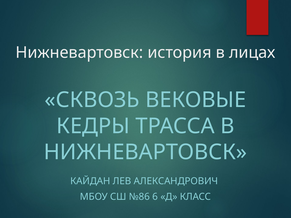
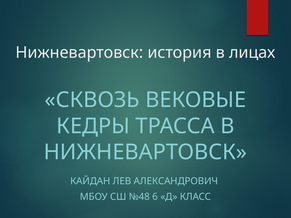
№86: №86 -> №48
